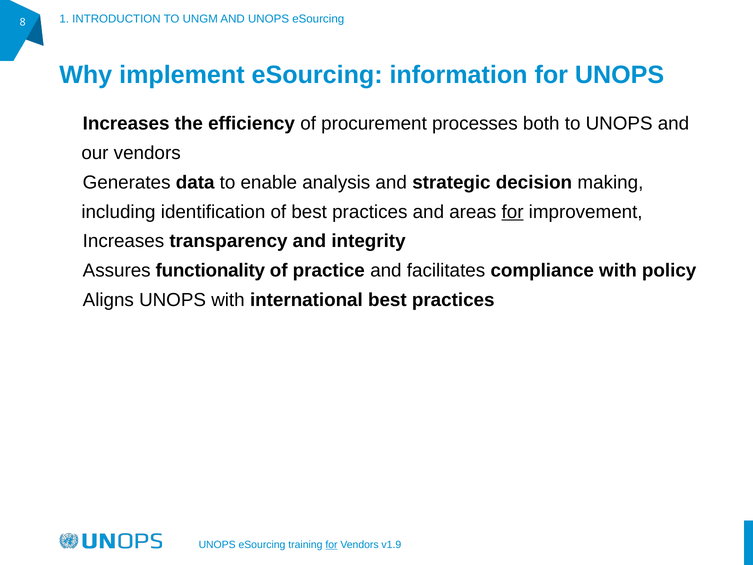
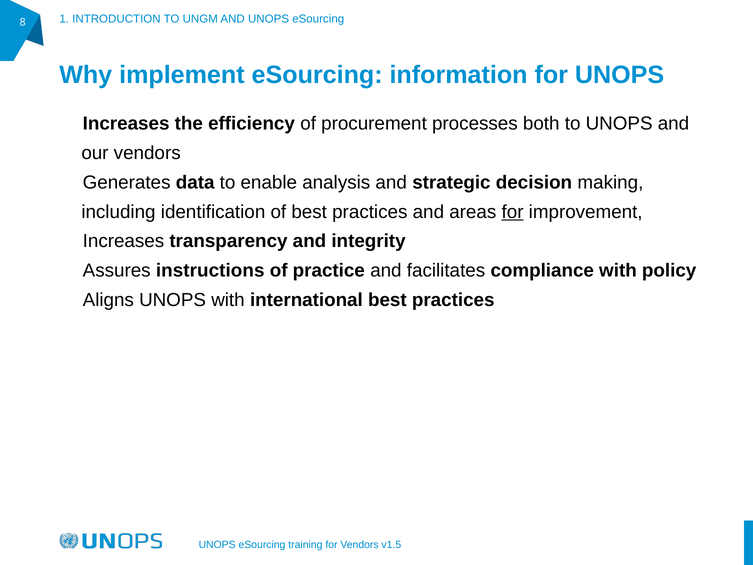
functionality: functionality -> instructions
for at (331, 545) underline: present -> none
v1.9: v1.9 -> v1.5
